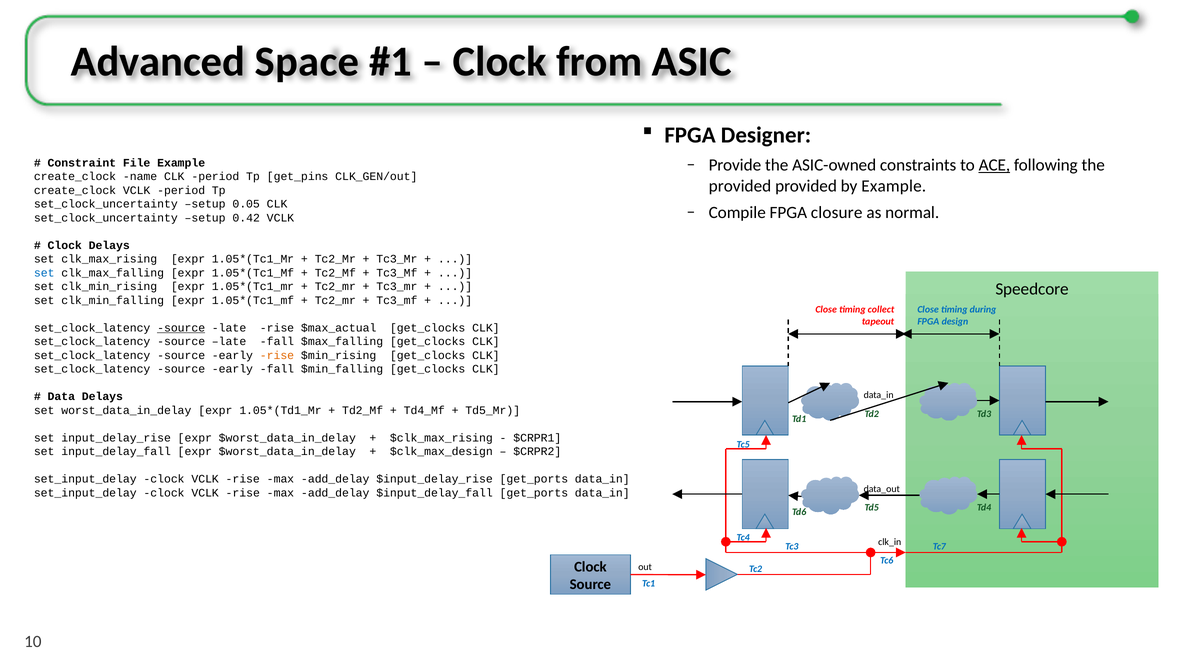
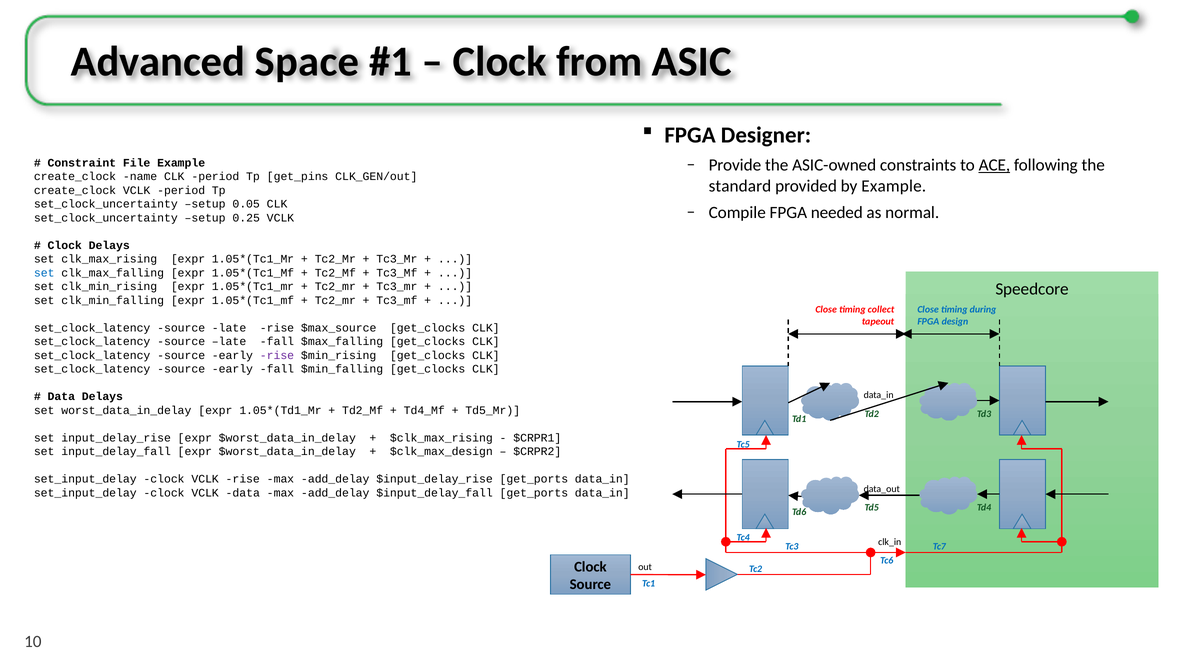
provided at (740, 186): provided -> standard
closure: closure -> needed
0.42: 0.42 -> 0.25
source at (181, 328) underline: present -> none
$max_actual: $max_actual -> $max_source
rise at (277, 356) colour: orange -> purple
rise at (243, 493): rise -> data
